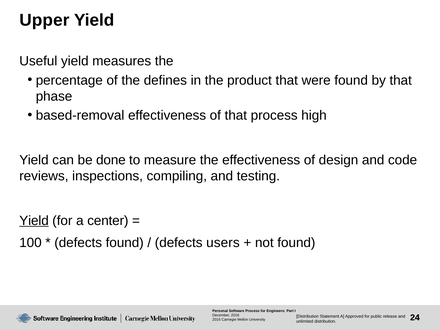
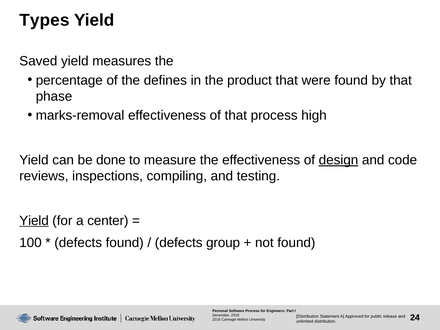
Upper: Upper -> Types
Useful: Useful -> Saved
based-removal: based-removal -> marks-removal
design underline: none -> present
users: users -> group
